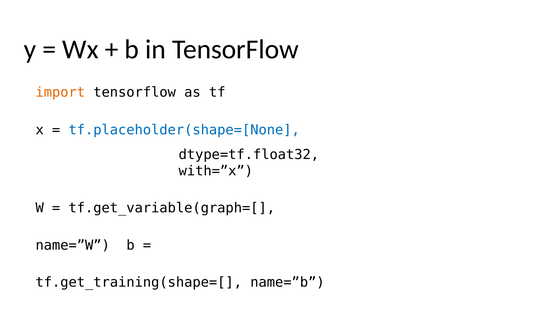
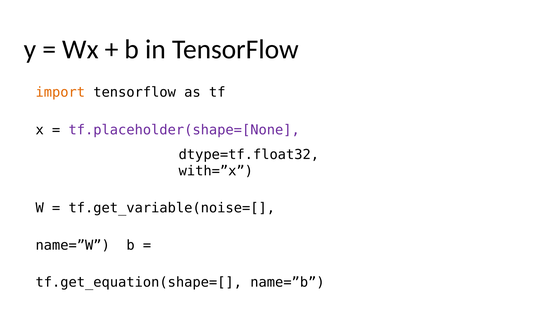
tf.placeholder(shape=[None colour: blue -> purple
tf.get_variable(graph=[: tf.get_variable(graph=[ -> tf.get_variable(noise=[
tf.get_training(shape=[: tf.get_training(shape=[ -> tf.get_equation(shape=[
